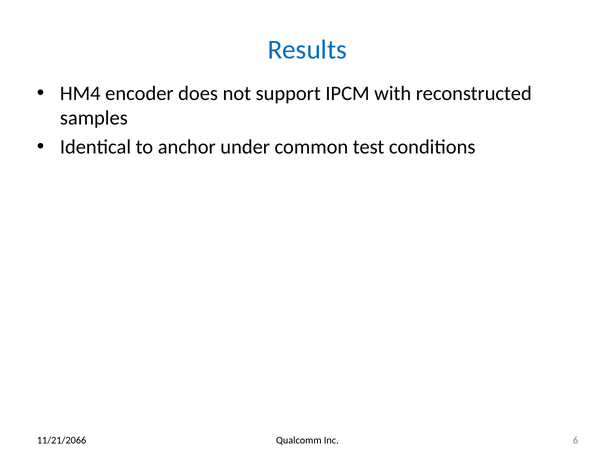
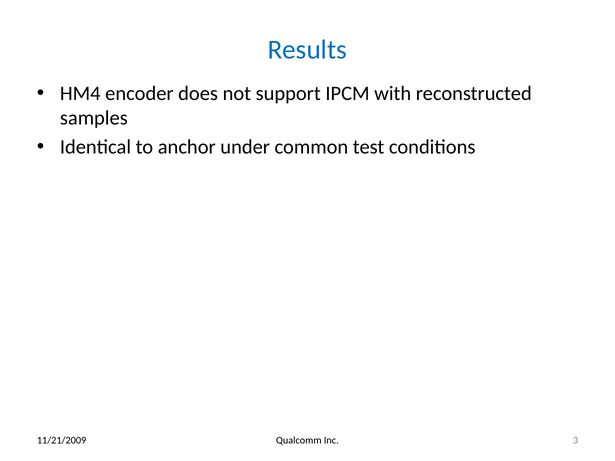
6: 6 -> 3
11/21/2066: 11/21/2066 -> 11/21/2009
